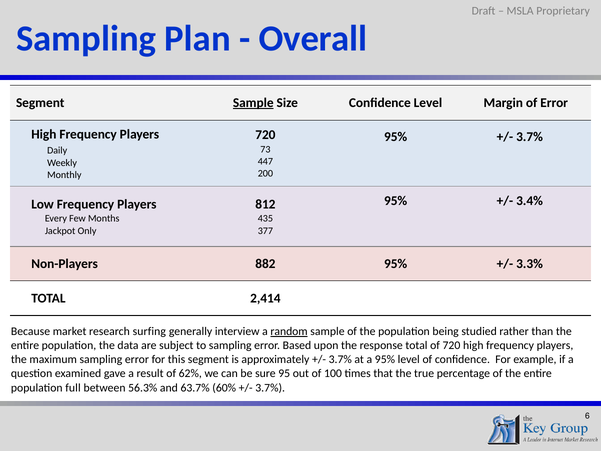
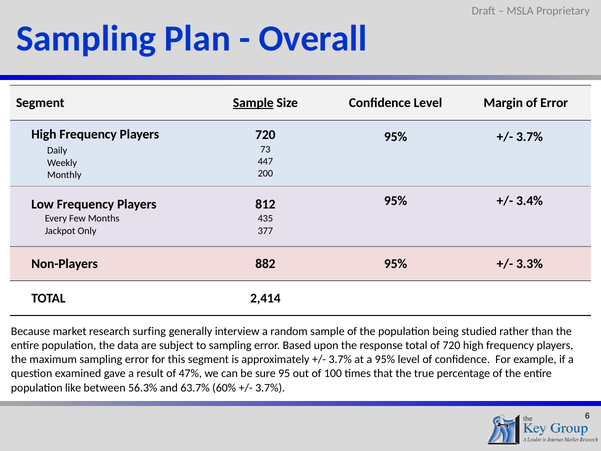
random underline: present -> none
62%: 62% -> 47%
full: full -> like
